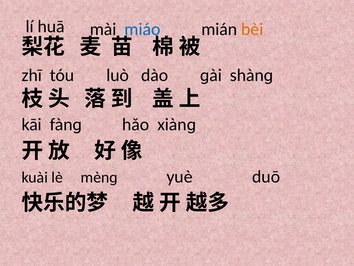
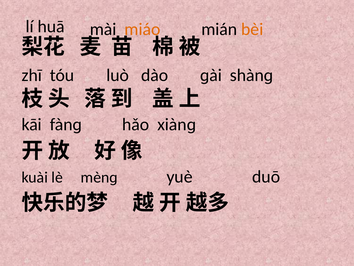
miáo colour: blue -> orange
